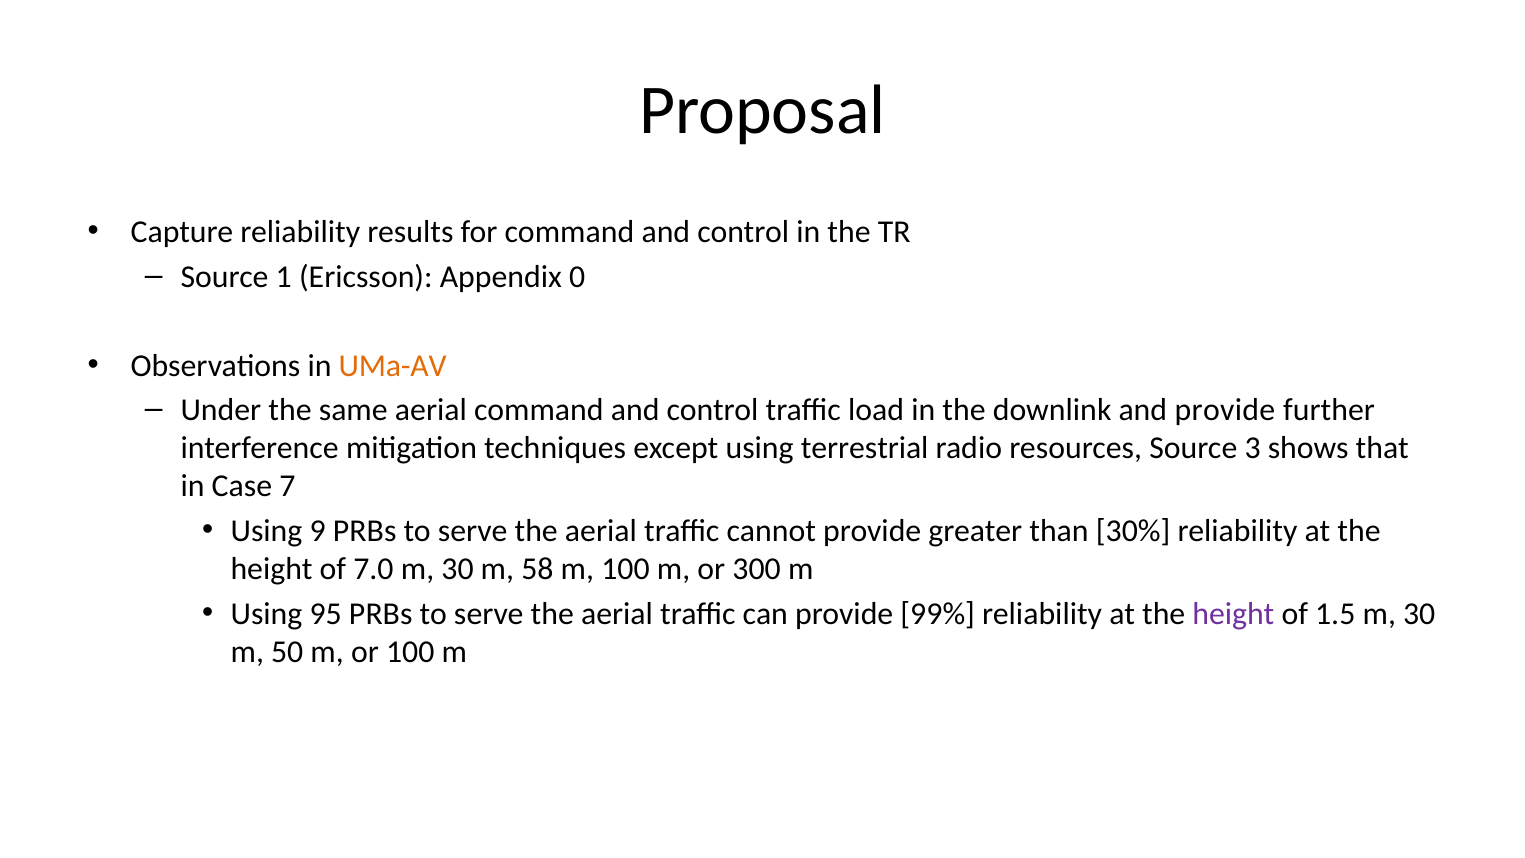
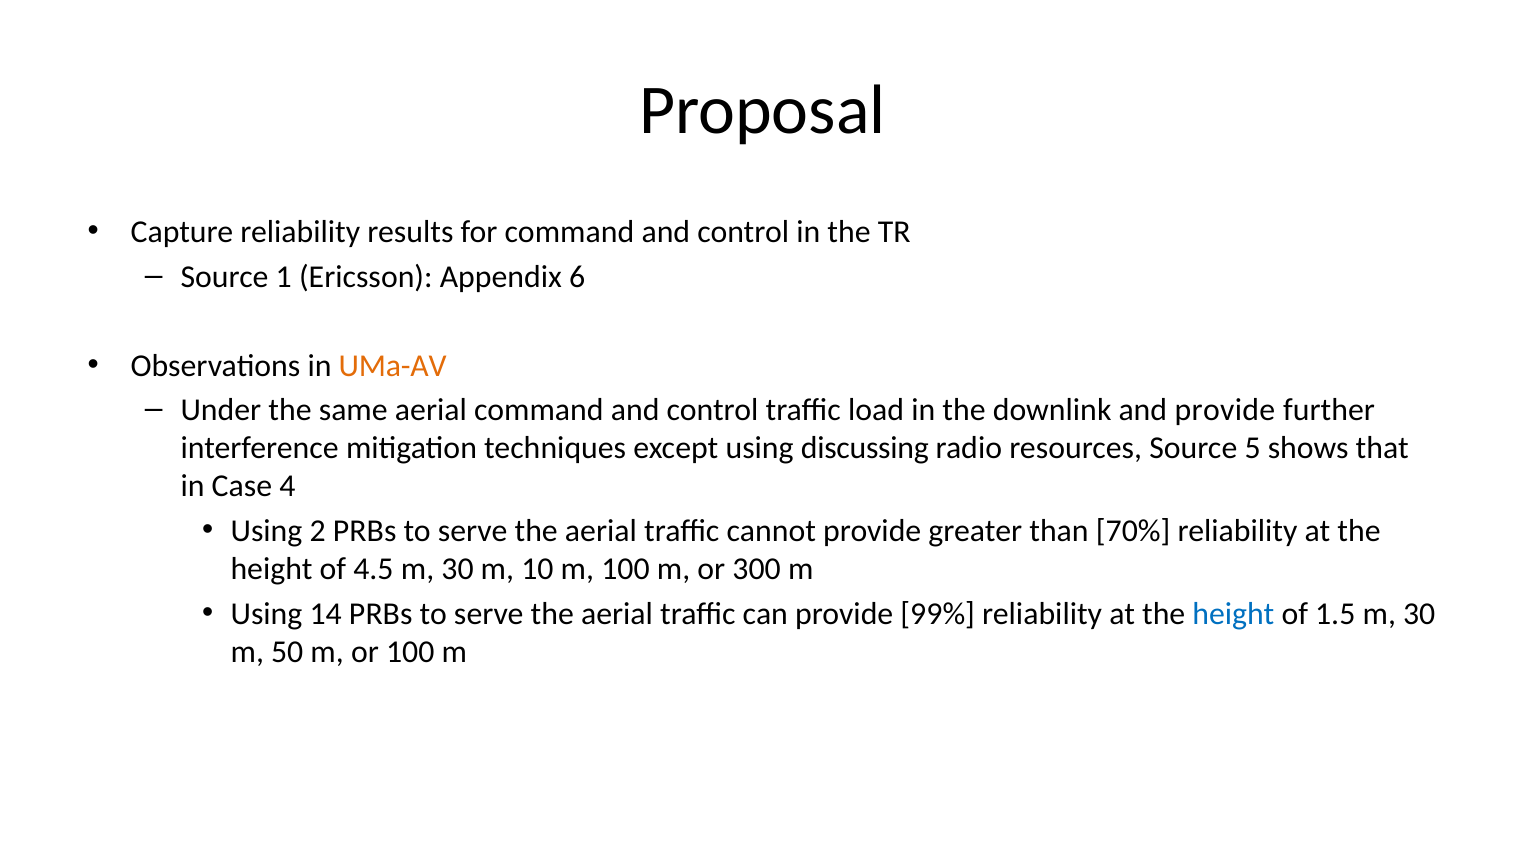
0: 0 -> 6
terrestrial: terrestrial -> discussing
3: 3 -> 5
7: 7 -> 4
9: 9 -> 2
30%: 30% -> 70%
7.0: 7.0 -> 4.5
58: 58 -> 10
95: 95 -> 14
height at (1233, 613) colour: purple -> blue
